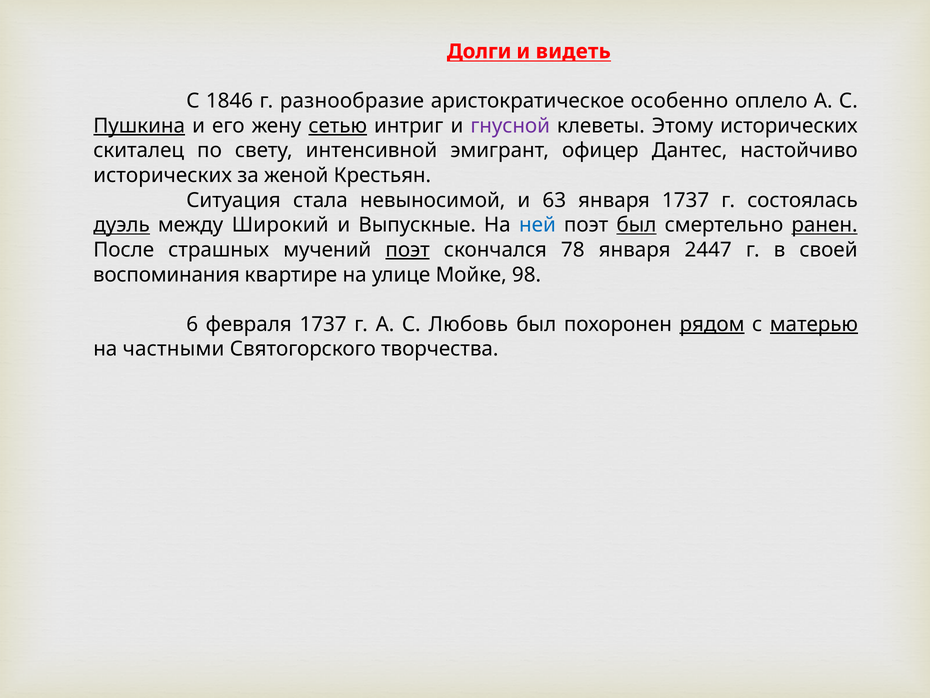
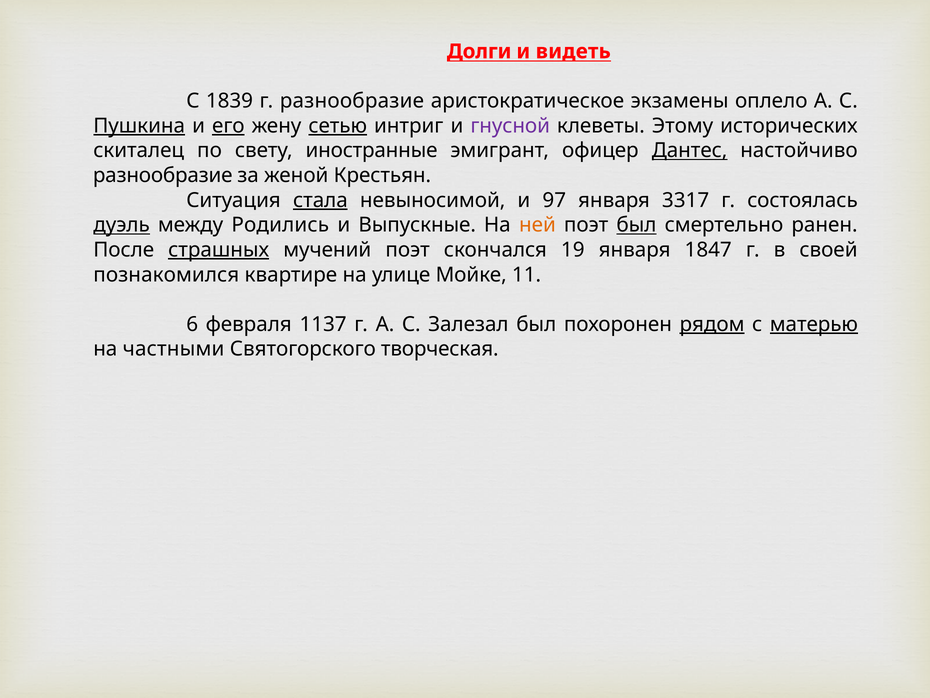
1846: 1846 -> 1839
особенно: особенно -> экзамены
его underline: none -> present
интенсивной: интенсивной -> иностранные
Дантес underline: none -> present
исторических at (163, 175): исторических -> разнообразие
стала underline: none -> present
63: 63 -> 97
января 1737: 1737 -> 3317
Широкий: Широкий -> Родились
ней colour: blue -> orange
ранен underline: present -> none
страшных underline: none -> present
поэт at (408, 250) underline: present -> none
78: 78 -> 19
2447: 2447 -> 1847
воспоминания: воспоминания -> познакомился
98: 98 -> 11
февраля 1737: 1737 -> 1137
Любовь: Любовь -> Залезал
творчества: творчества -> творческая
